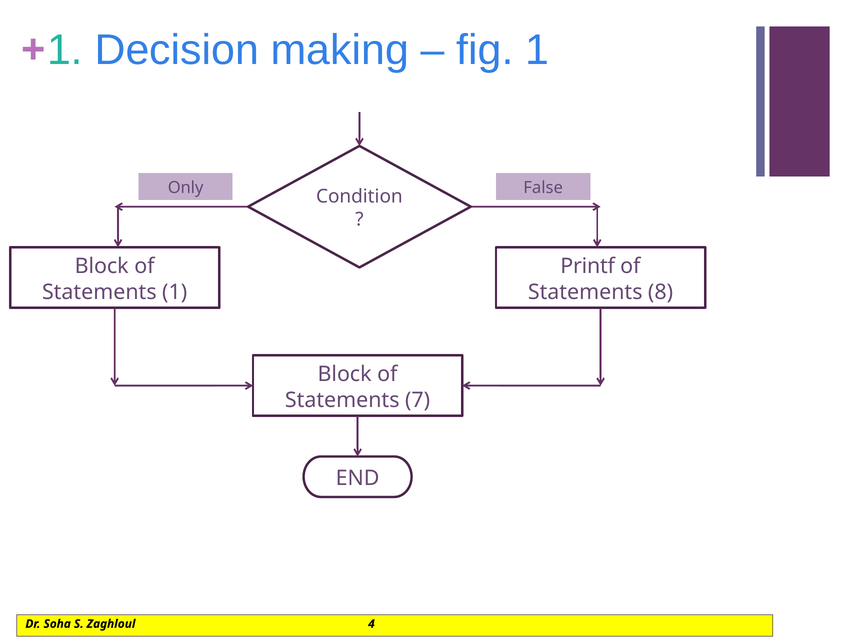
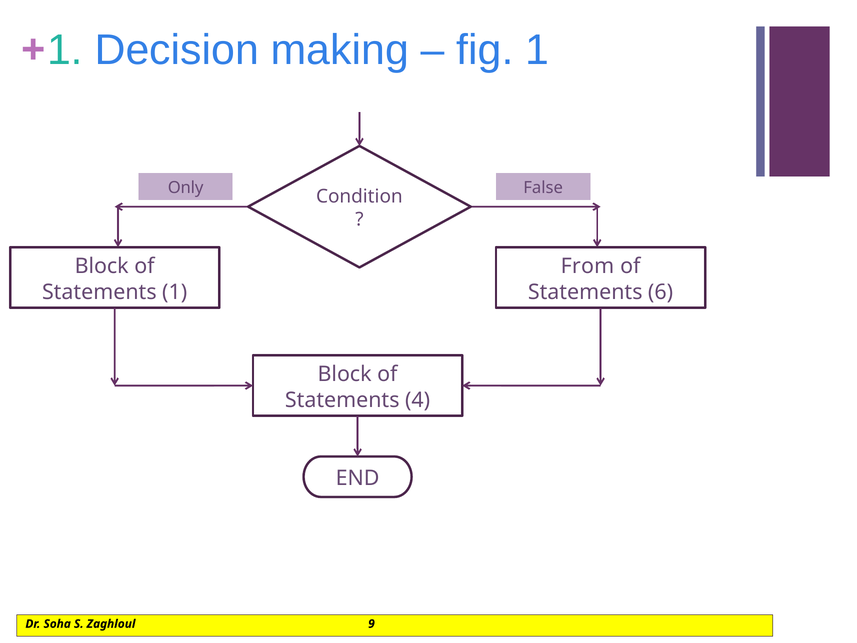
Printf: Printf -> From
8: 8 -> 6
7: 7 -> 4
4: 4 -> 9
